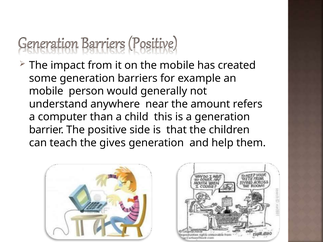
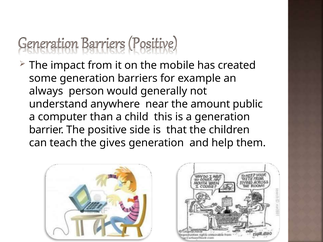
mobile at (46, 91): mobile -> always
refers: refers -> public
